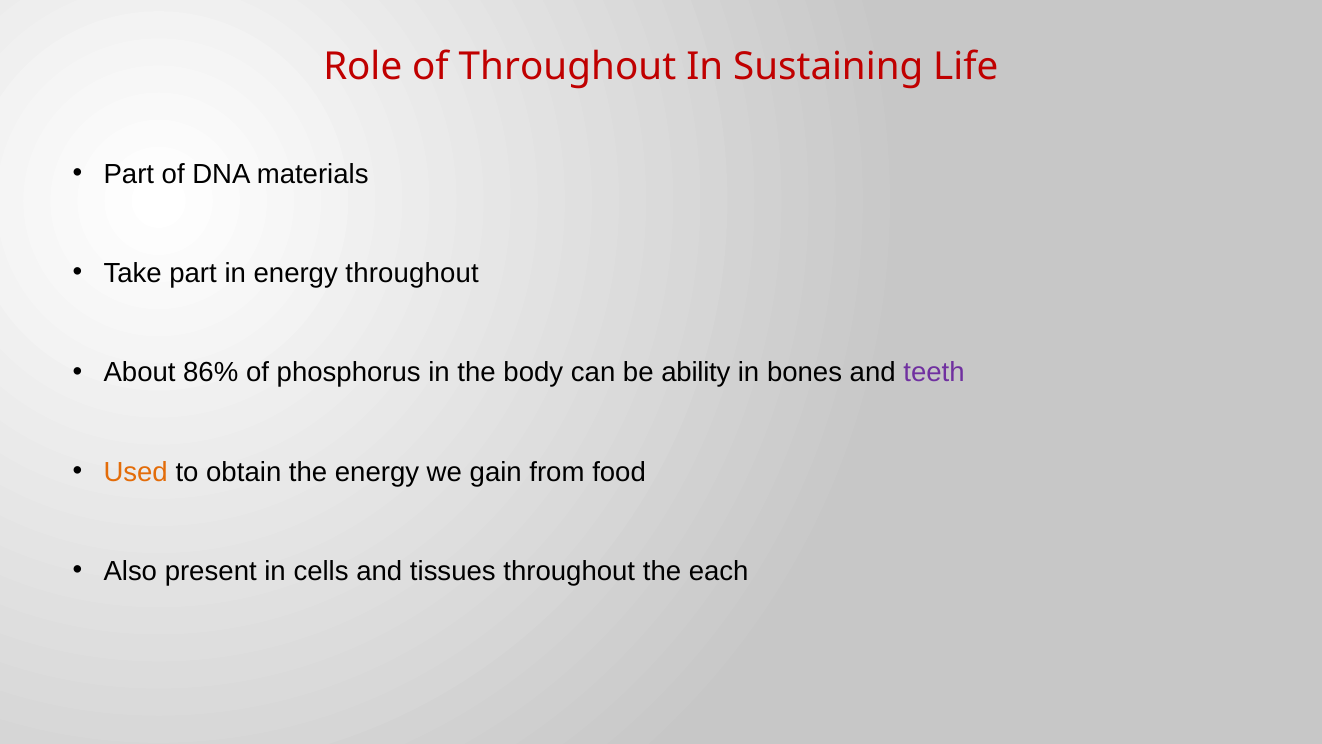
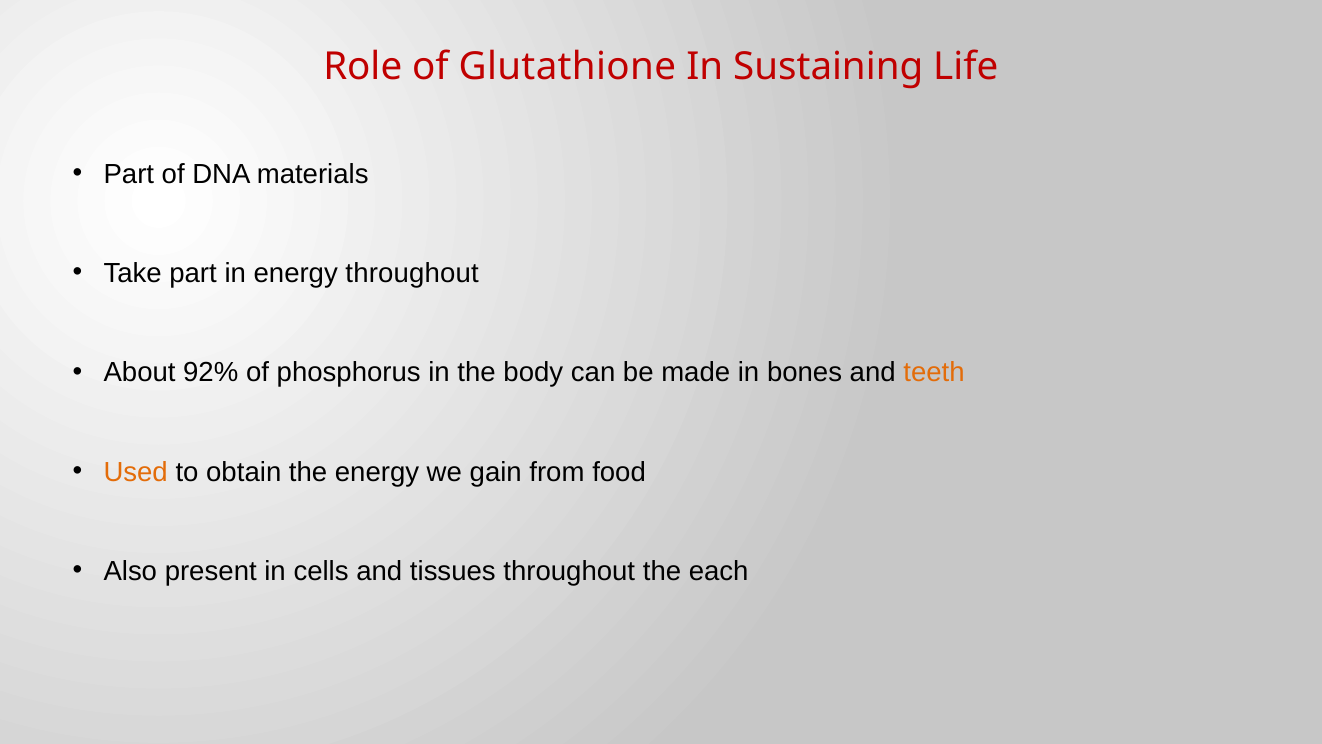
of Throughout: Throughout -> Glutathione
86%: 86% -> 92%
ability: ability -> made
teeth colour: purple -> orange
